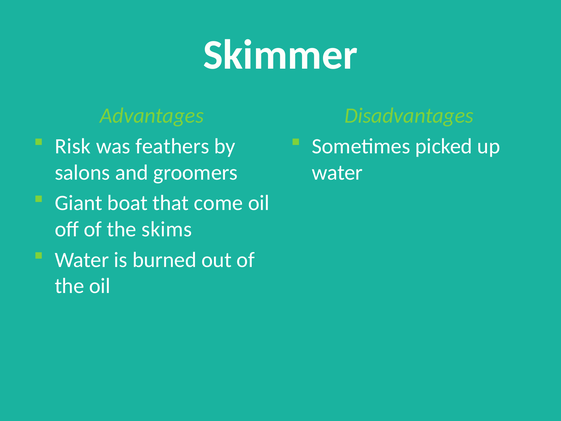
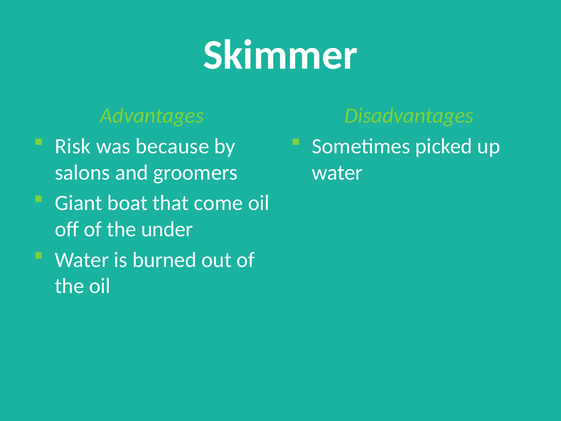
feathers: feathers -> because
skims: skims -> under
